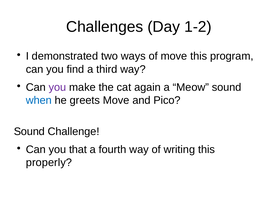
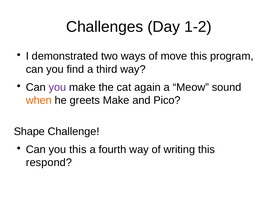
when colour: blue -> orange
greets Move: Move -> Make
Sound at (29, 131): Sound -> Shape
you that: that -> this
properly: properly -> respond
